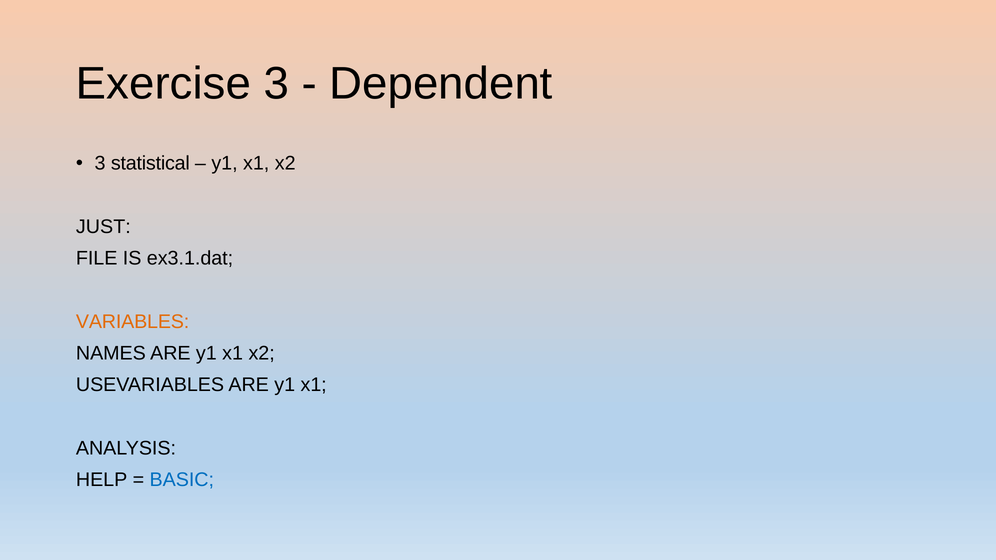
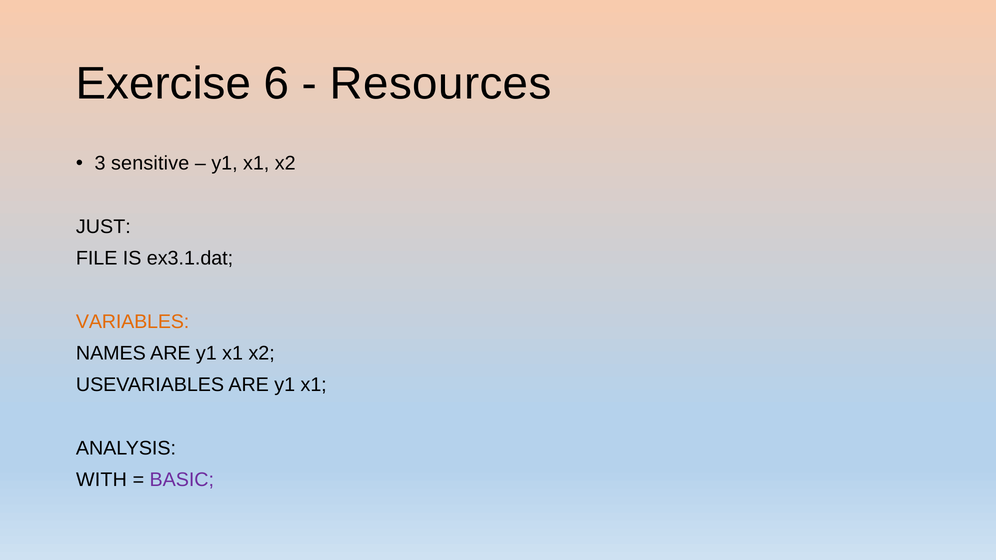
Exercise 3: 3 -> 6
Dependent: Dependent -> Resources
statistical: statistical -> sensitive
HELP: HELP -> WITH
BASIC colour: blue -> purple
